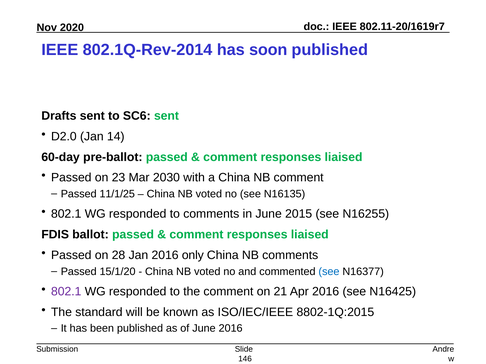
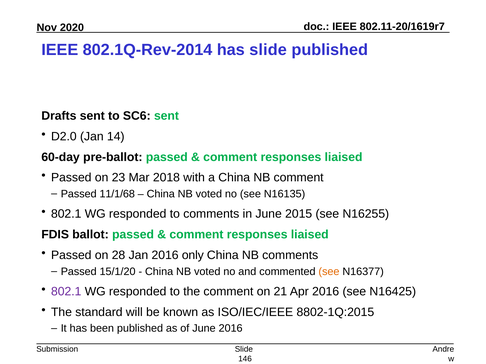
has soon: soon -> slide
2030: 2030 -> 2018
11/1/25: 11/1/25 -> 11/1/68
see at (329, 272) colour: blue -> orange
